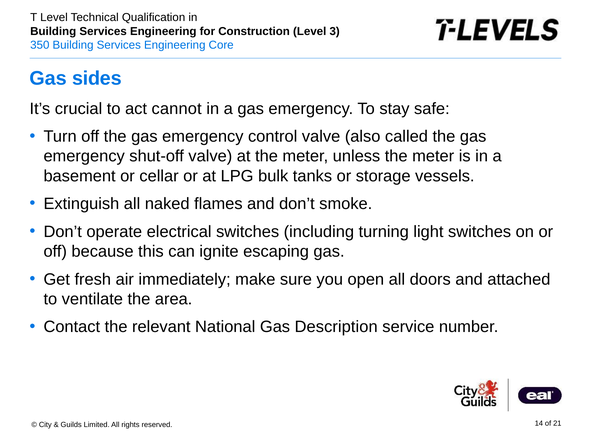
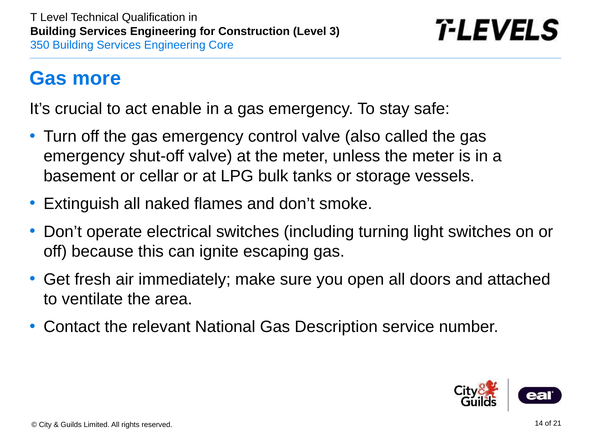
sides: sides -> more
cannot: cannot -> enable
